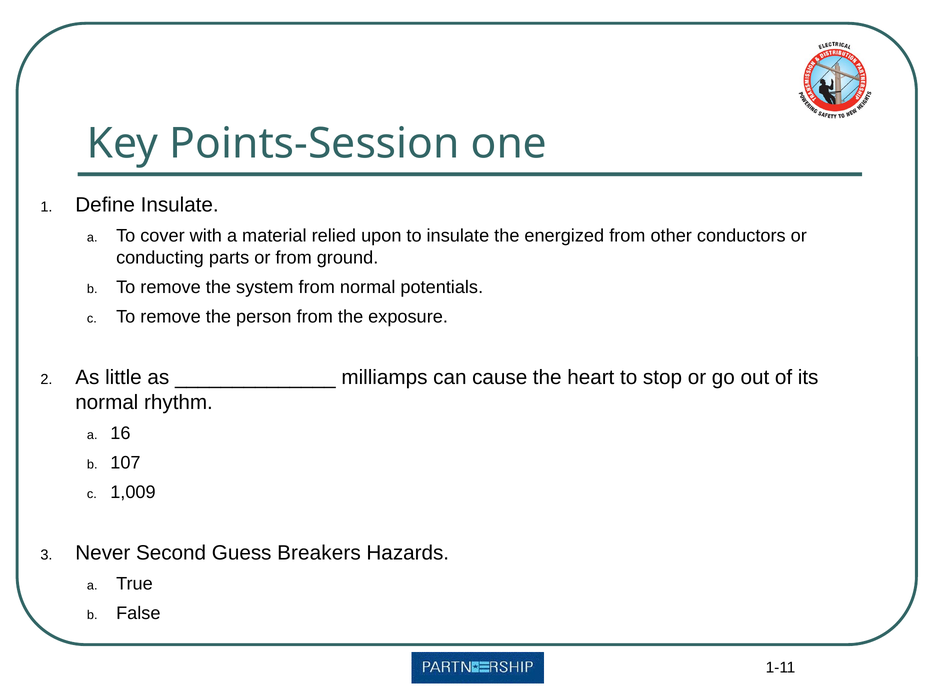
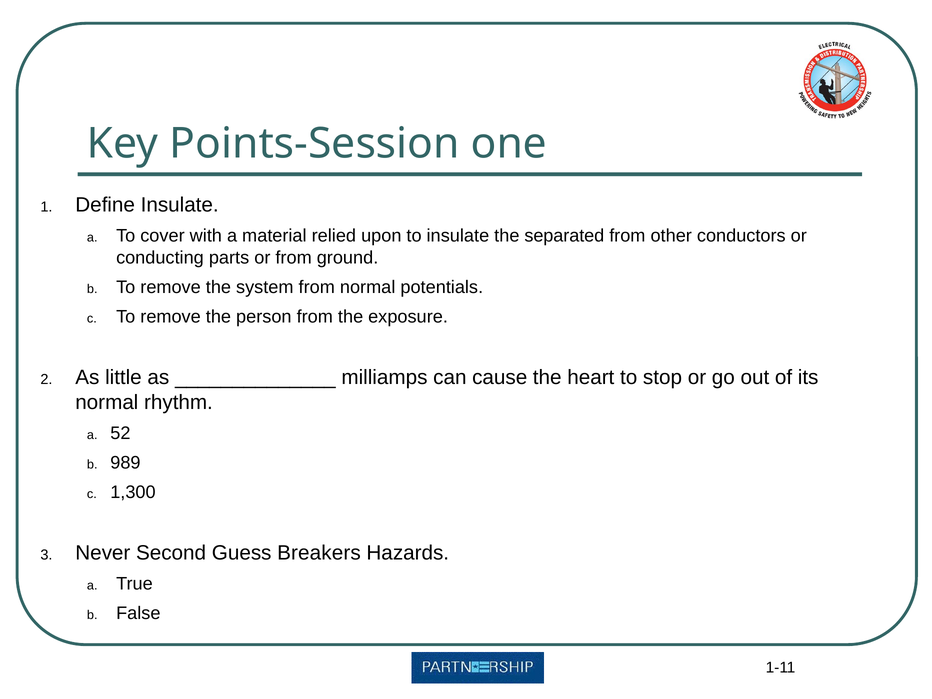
energized: energized -> separated
16: 16 -> 52
107: 107 -> 989
1,009: 1,009 -> 1,300
